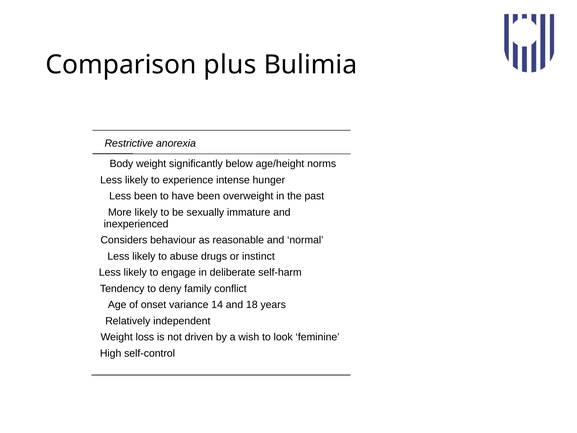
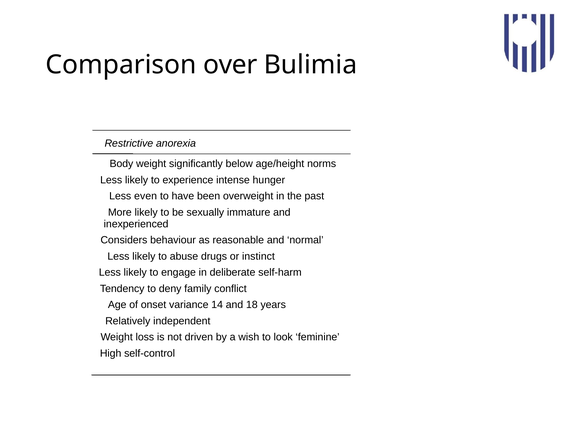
plus: plus -> over
Less been: been -> even
